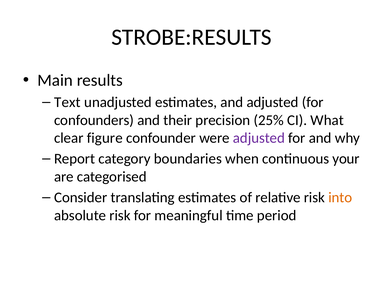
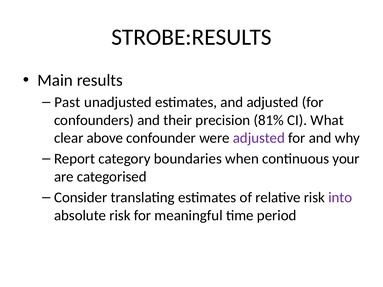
Text: Text -> Past
25%: 25% -> 81%
figure: figure -> above
into colour: orange -> purple
